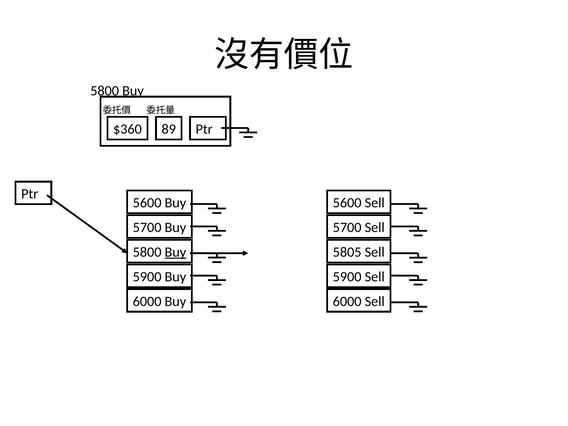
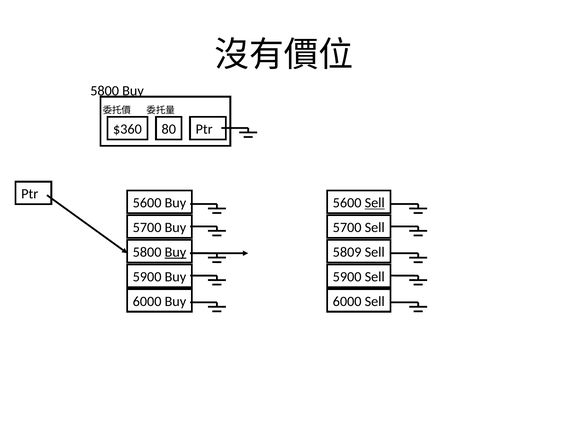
89: 89 -> 80
Sell at (375, 203) underline: none -> present
5805: 5805 -> 5809
